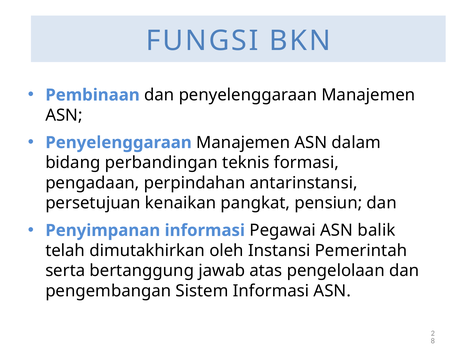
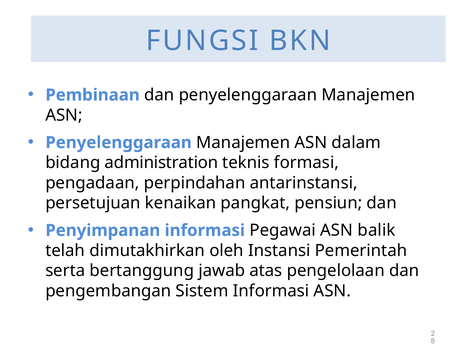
perbandingan: perbandingan -> administration
